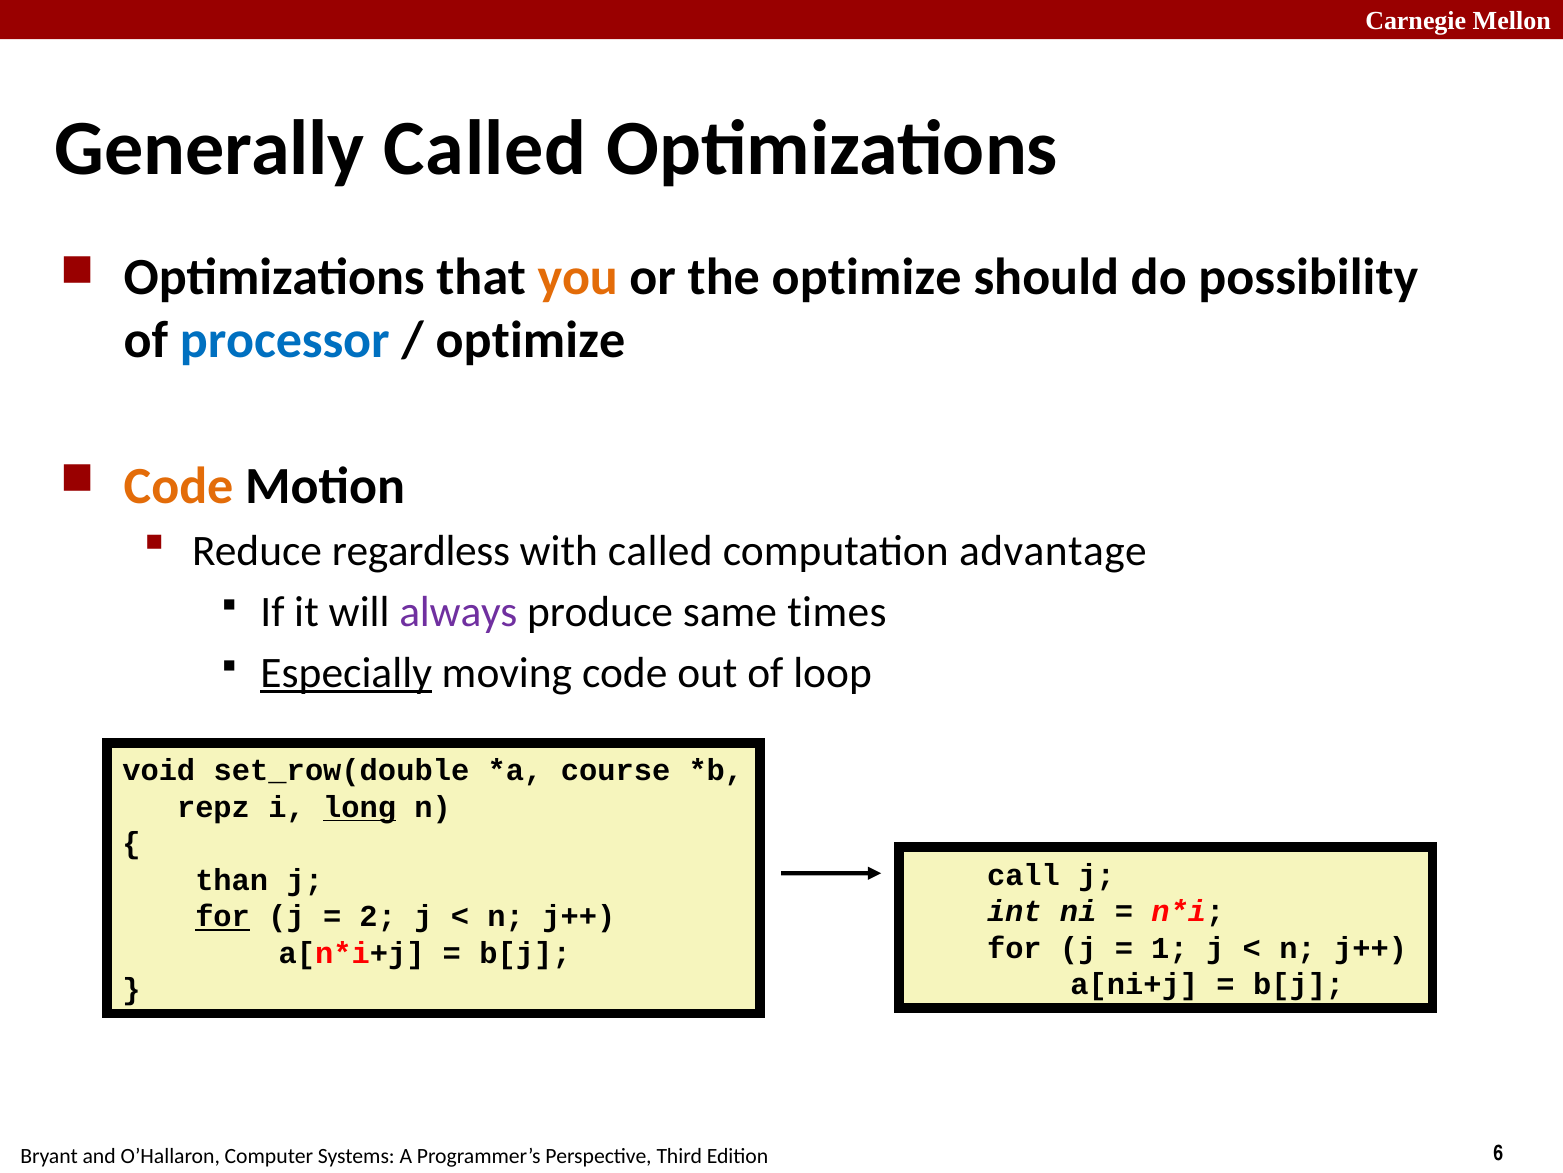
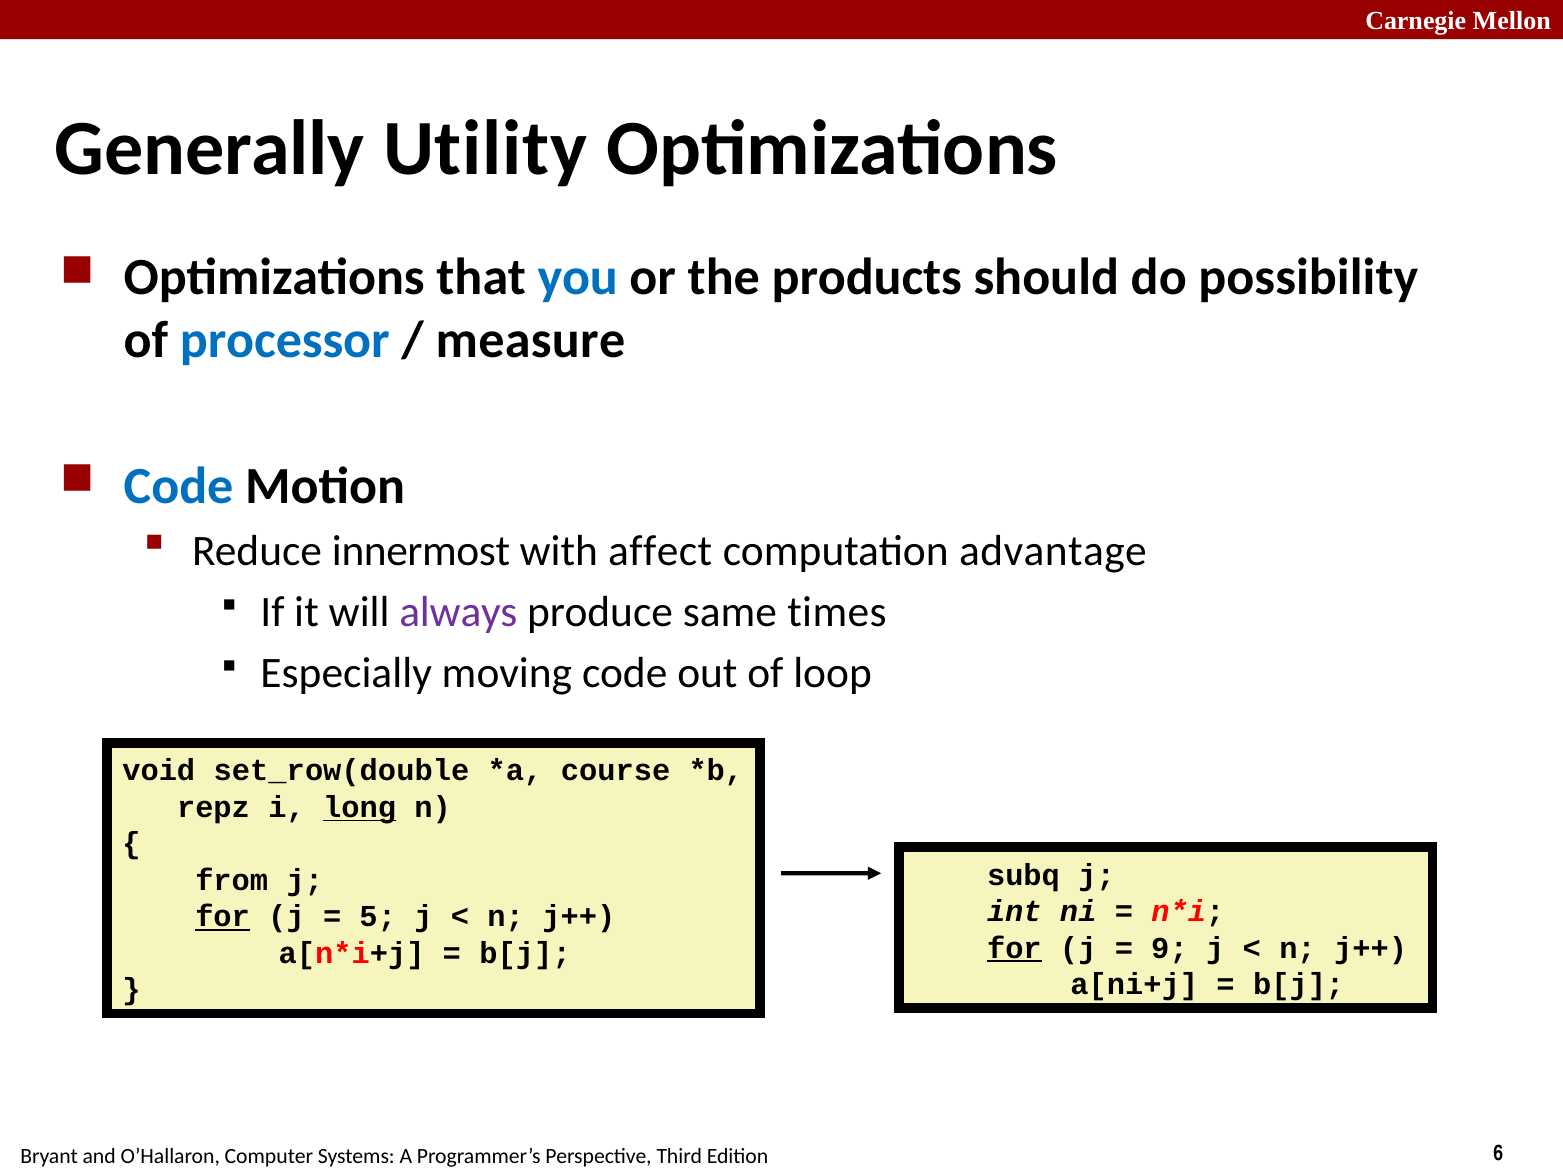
Generally Called: Called -> Utility
you colour: orange -> blue
the optimize: optimize -> products
optimize at (531, 340): optimize -> measure
Code at (179, 486) colour: orange -> blue
regardless: regardless -> innermost
with called: called -> affect
Especially underline: present -> none
call: call -> subq
than: than -> from
2: 2 -> 5
for at (1014, 947) underline: none -> present
1: 1 -> 9
